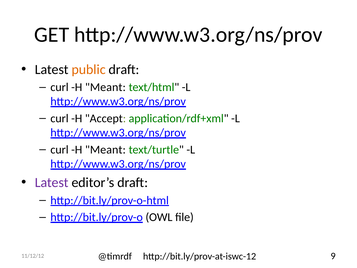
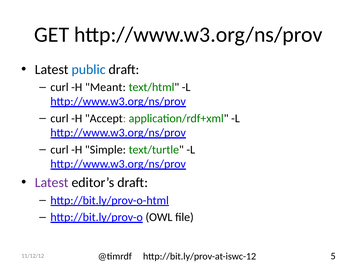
public colour: orange -> blue
Meant at (105, 150): Meant -> Simple
9: 9 -> 5
